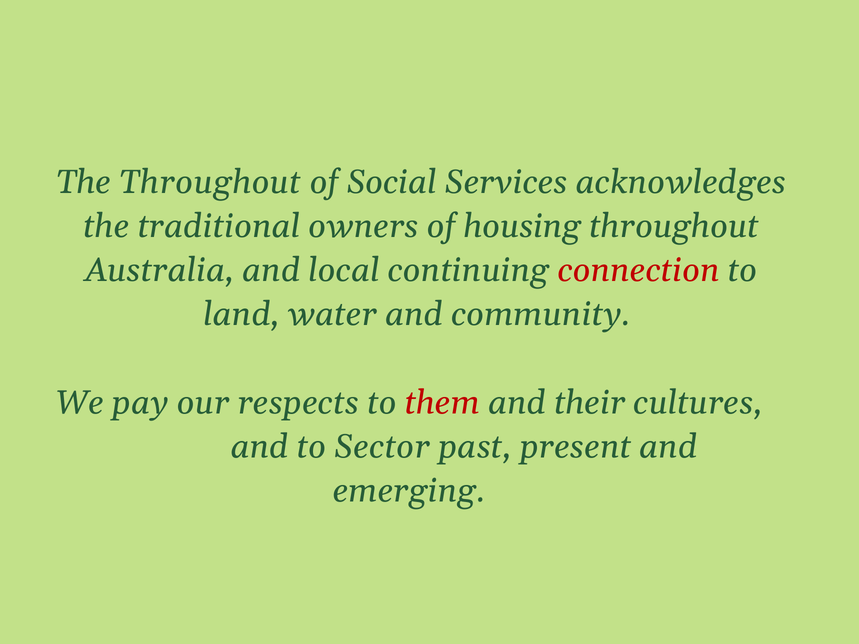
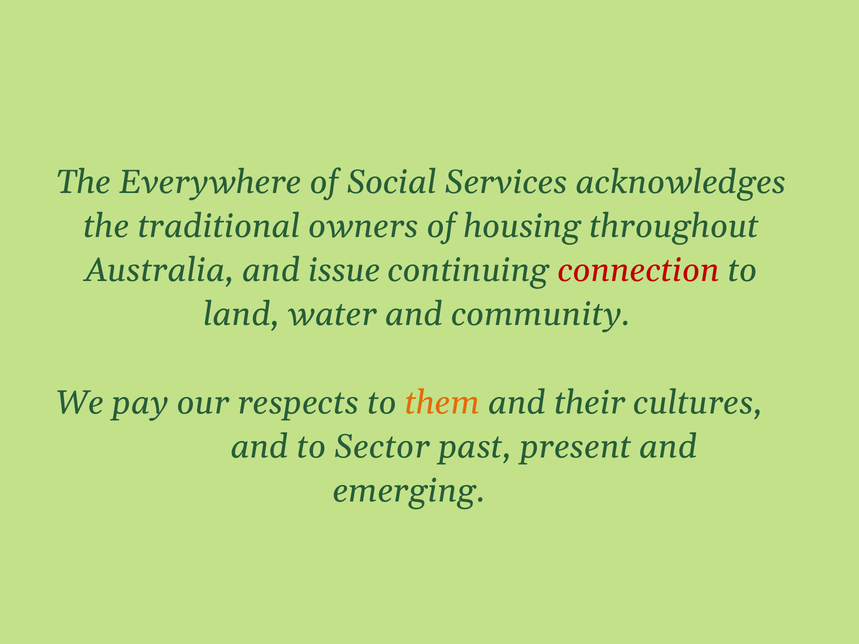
The Throughout: Throughout -> Everywhere
local: local -> issue
them colour: red -> orange
